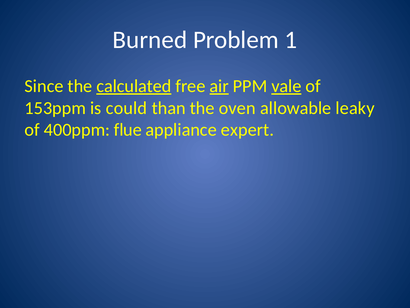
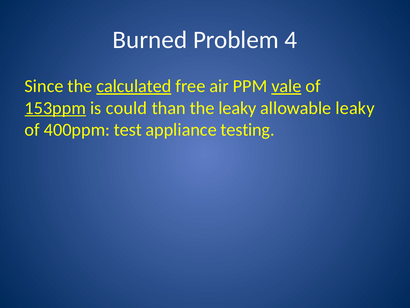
1: 1 -> 4
air underline: present -> none
153ppm underline: none -> present
the oven: oven -> leaky
flue: flue -> test
expert: expert -> testing
